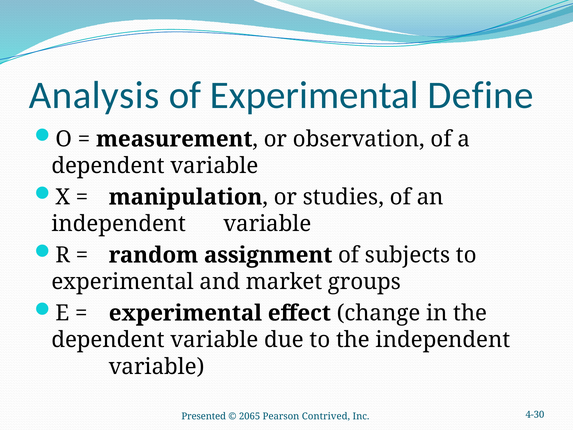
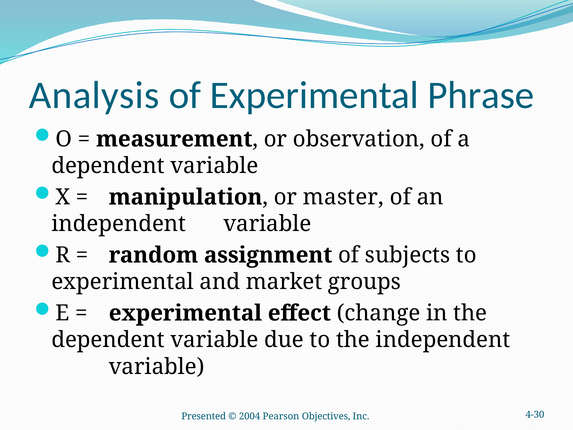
Define: Define -> Phrase
studies: studies -> master
2065: 2065 -> 2004
Contrived: Contrived -> Objectives
